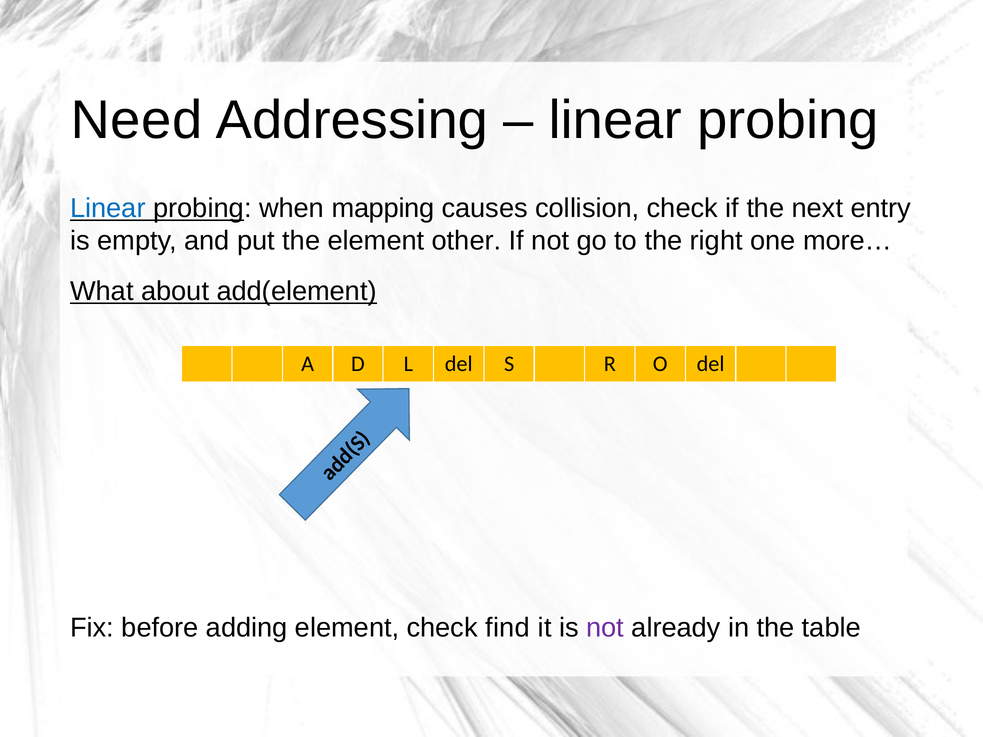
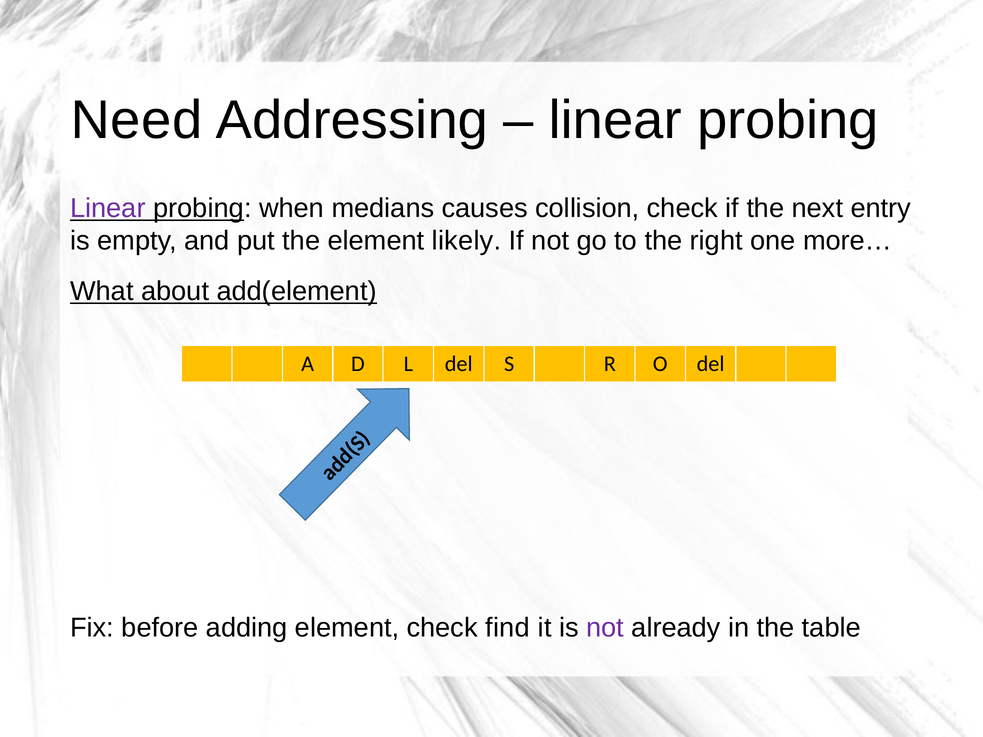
Linear at (108, 208) colour: blue -> purple
mapping: mapping -> medians
other: other -> likely
